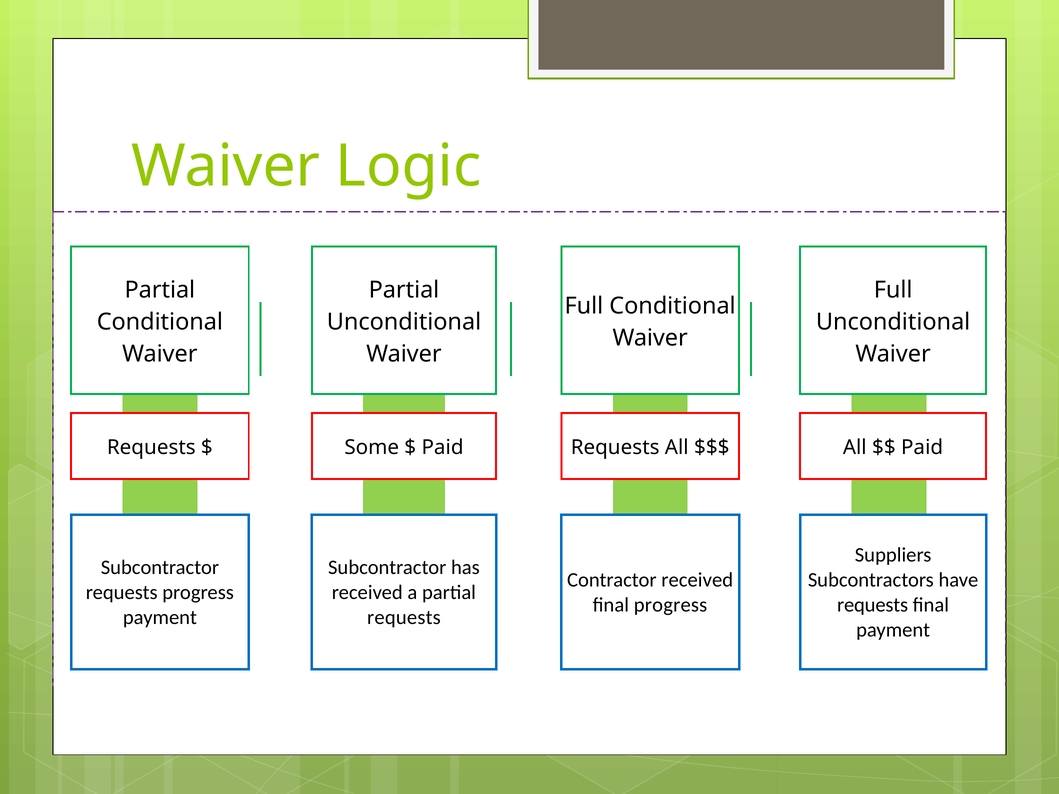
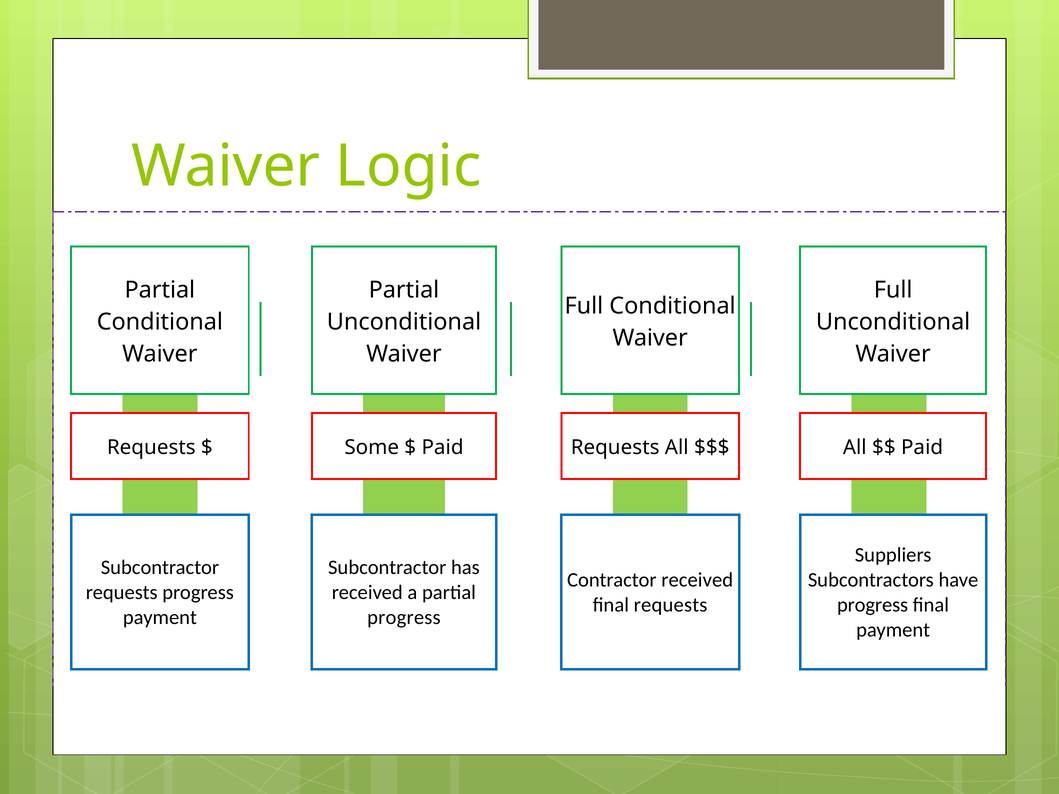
final progress: progress -> requests
requests at (873, 605): requests -> progress
requests at (404, 618): requests -> progress
